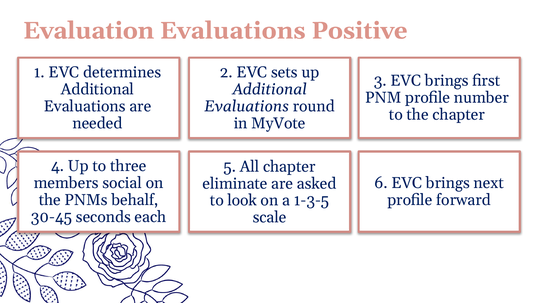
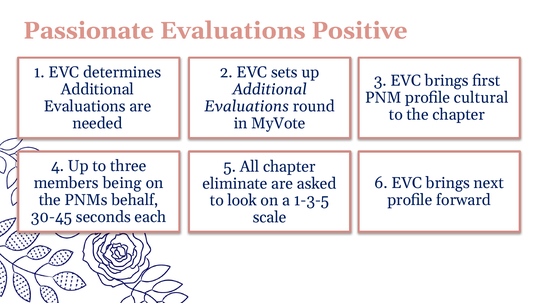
Evaluation: Evaluation -> Passionate
number: number -> cultural
social: social -> being
